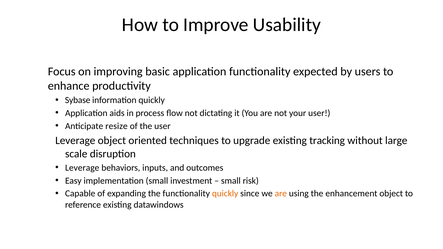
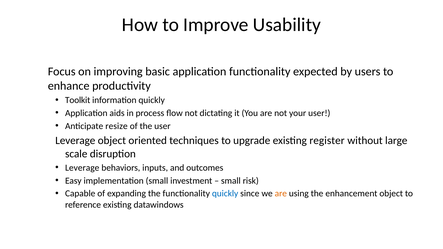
Sybase: Sybase -> Toolkit
tracking: tracking -> register
quickly at (225, 194) colour: orange -> blue
